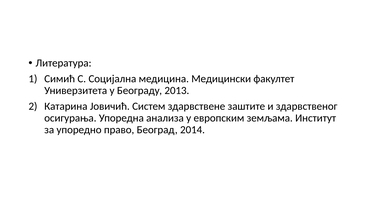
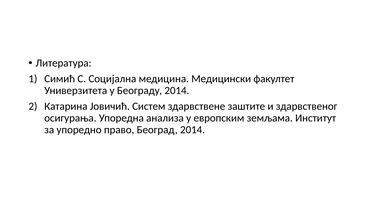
Београду 2013: 2013 -> 2014
